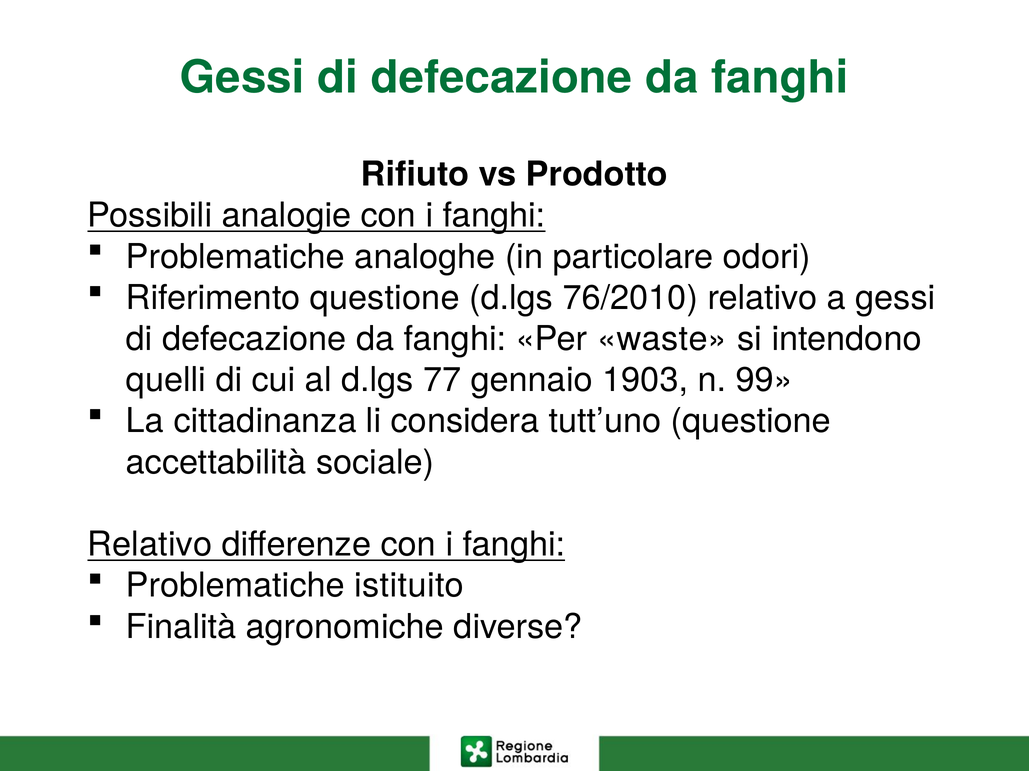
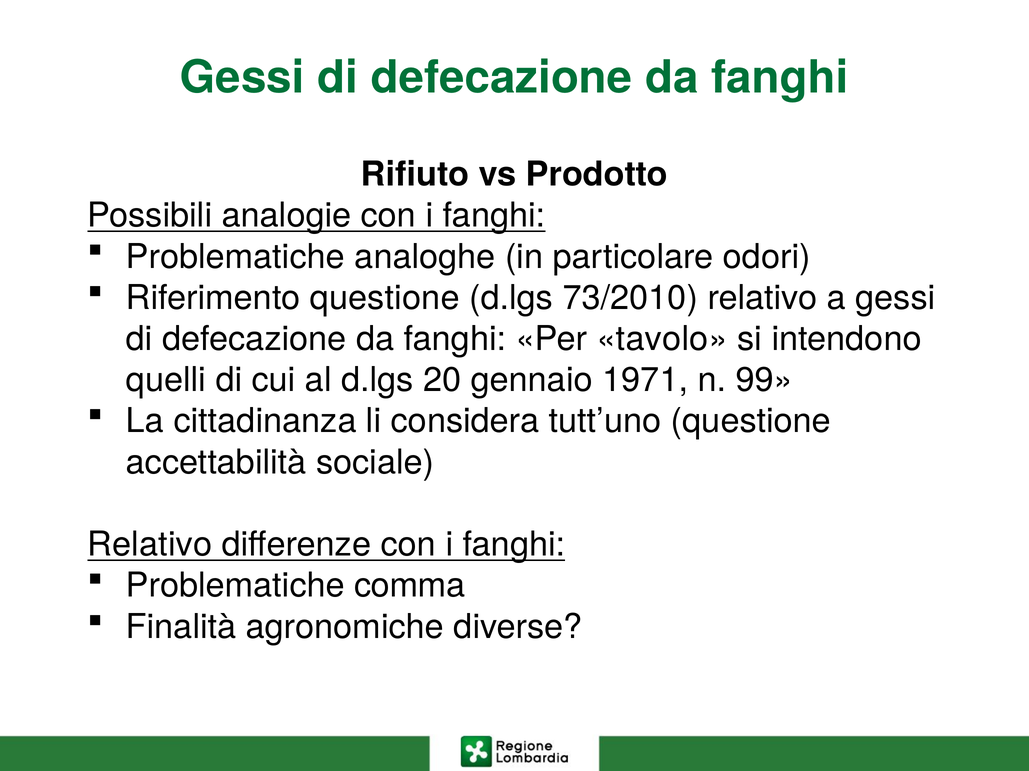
76/2010: 76/2010 -> 73/2010
waste: waste -> tavolo
77: 77 -> 20
1903: 1903 -> 1971
istituito: istituito -> comma
